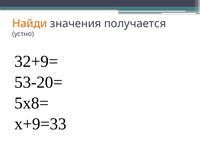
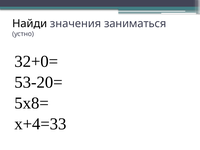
Найди colour: orange -> black
получается: получается -> заниматься
32+9=: 32+9= -> 32+0=
х+9=33: х+9=33 -> х+4=33
